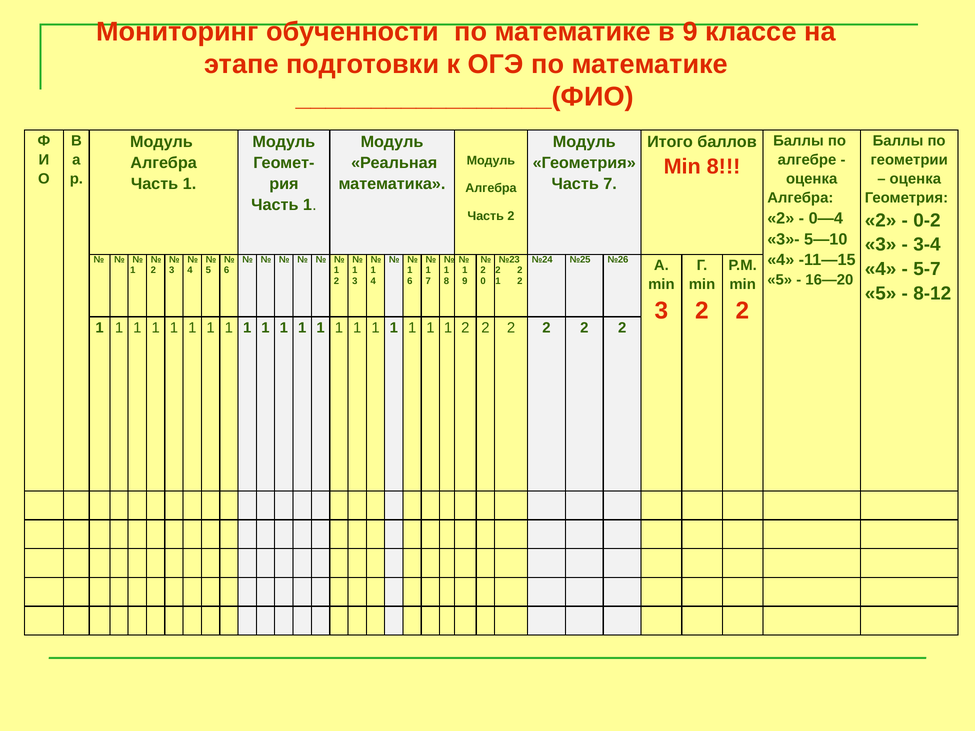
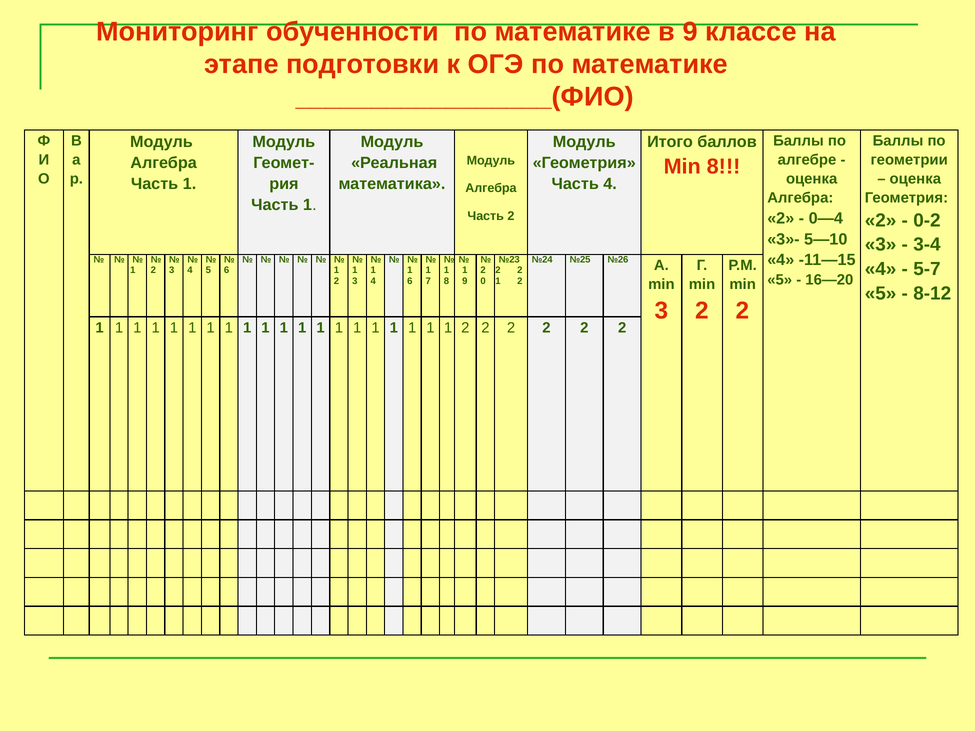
Часть 7: 7 -> 4
